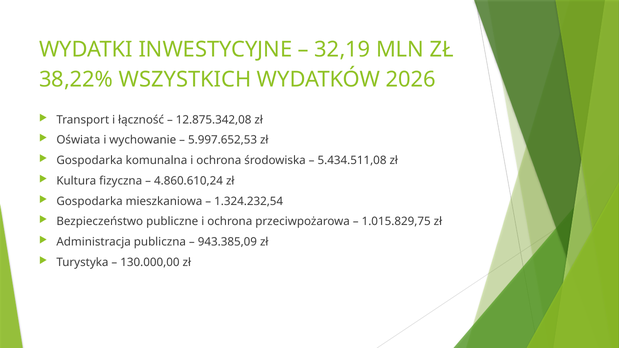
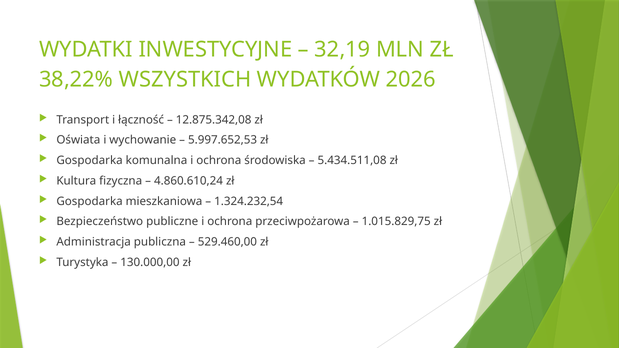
943.385,09: 943.385,09 -> 529.460,00
